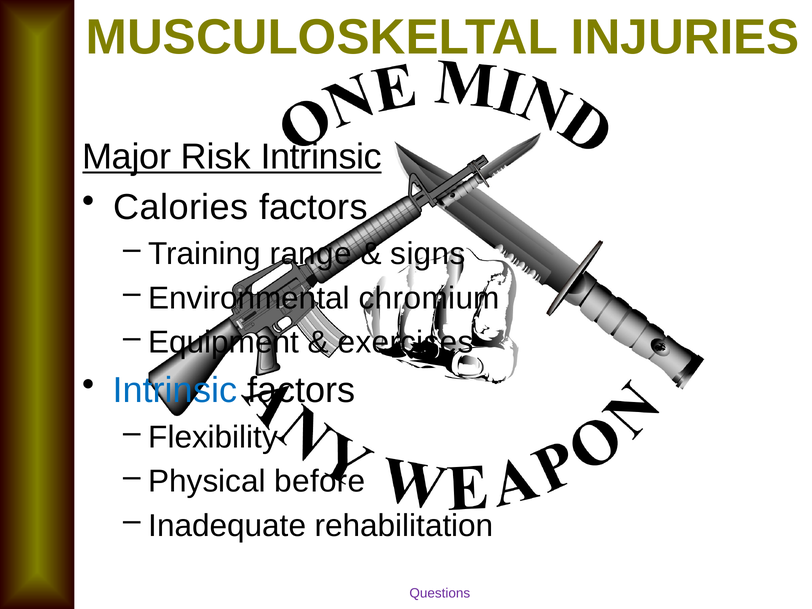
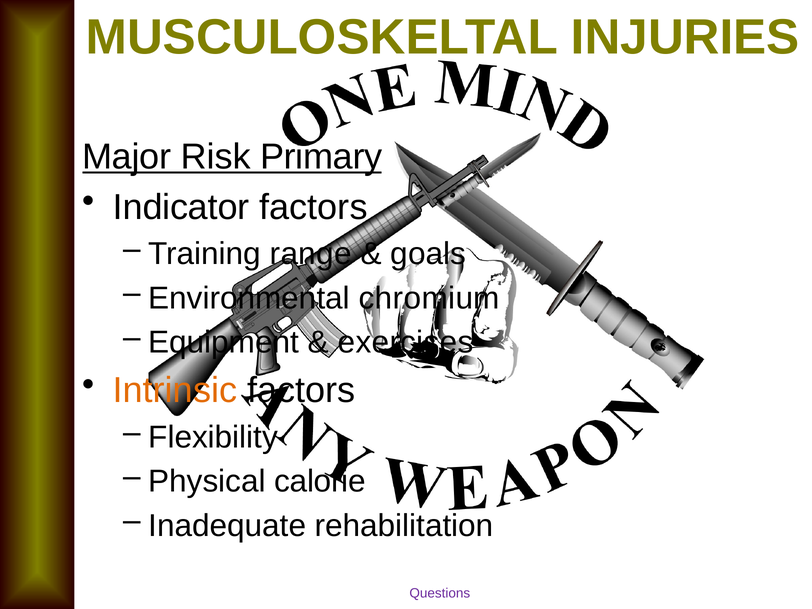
Risk Intrinsic: Intrinsic -> Primary
Calories: Calories -> Indicator
signs: signs -> goals
Intrinsic at (175, 391) colour: blue -> orange
before: before -> calorie
